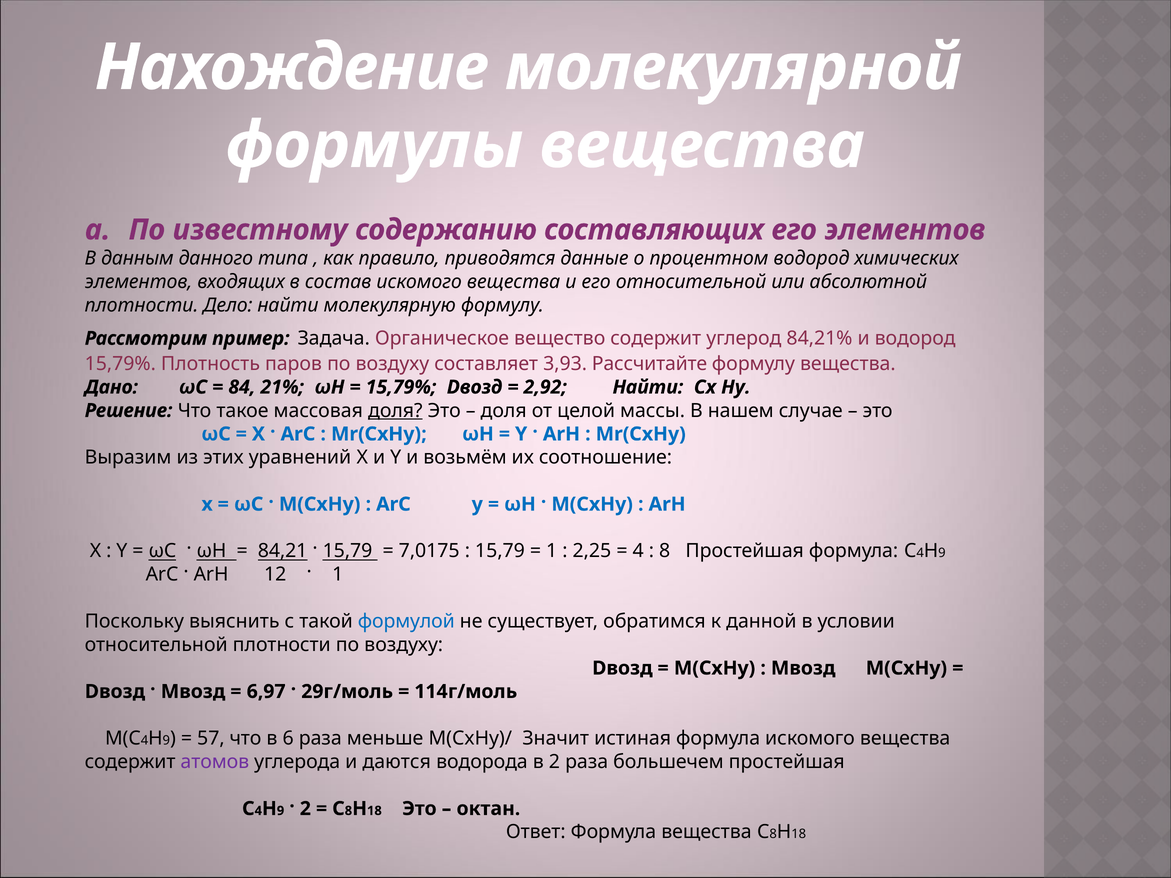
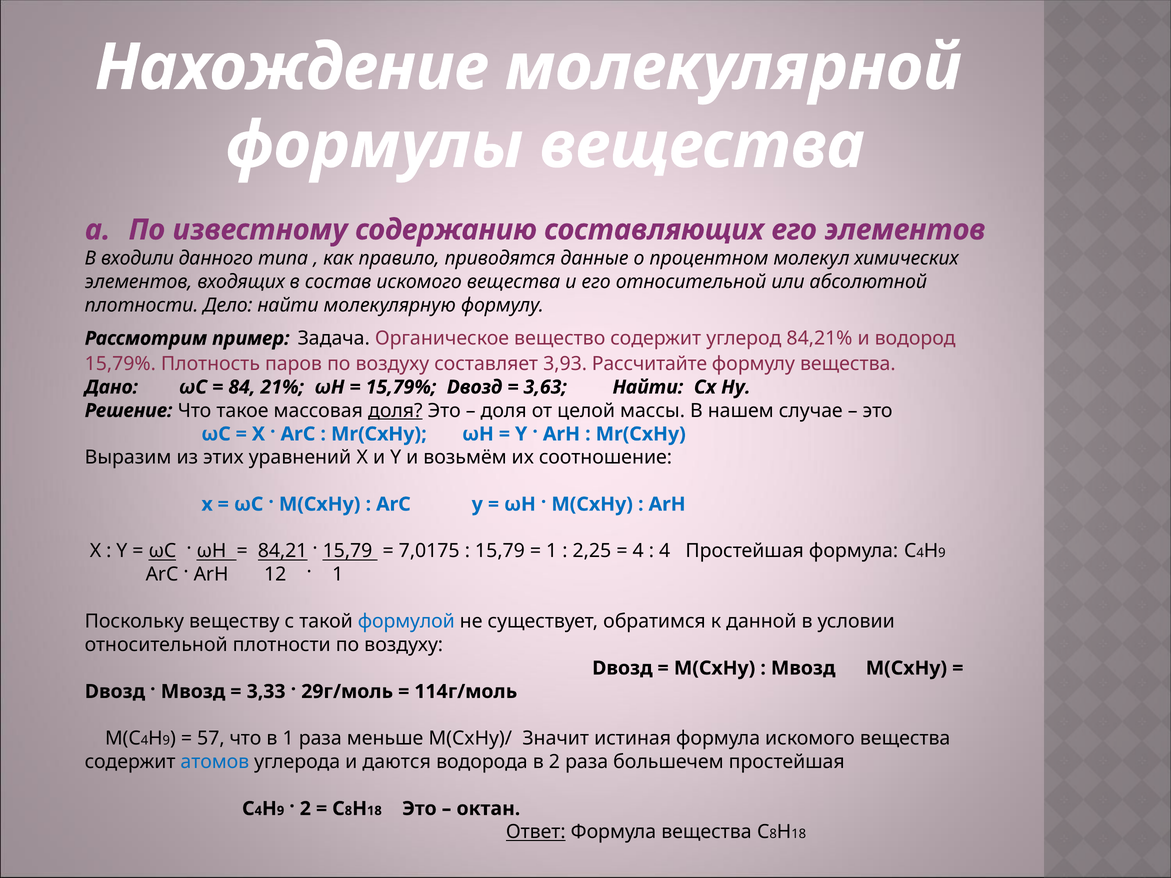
данным: данным -> входили
процентном водород: водород -> молекул
2,92: 2,92 -> 3,63
8 at (665, 551): 8 -> 4
выяснить: выяснить -> веществу
6,97: 6,97 -> 3,33
в 6: 6 -> 1
атомов colour: purple -> blue
Ответ underline: none -> present
